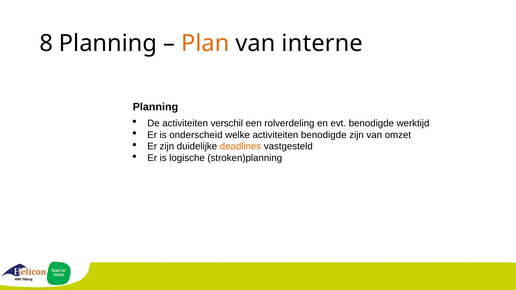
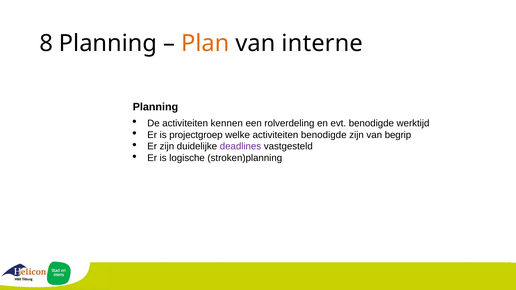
verschil: verschil -> kennen
onderscheid: onderscheid -> projectgroep
omzet: omzet -> begrip
deadlines colour: orange -> purple
